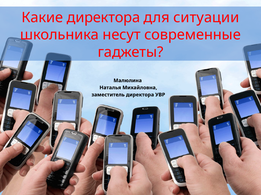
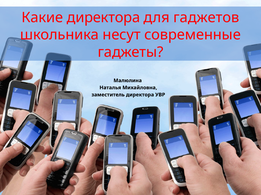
ситуации: ситуации -> гаджетов
